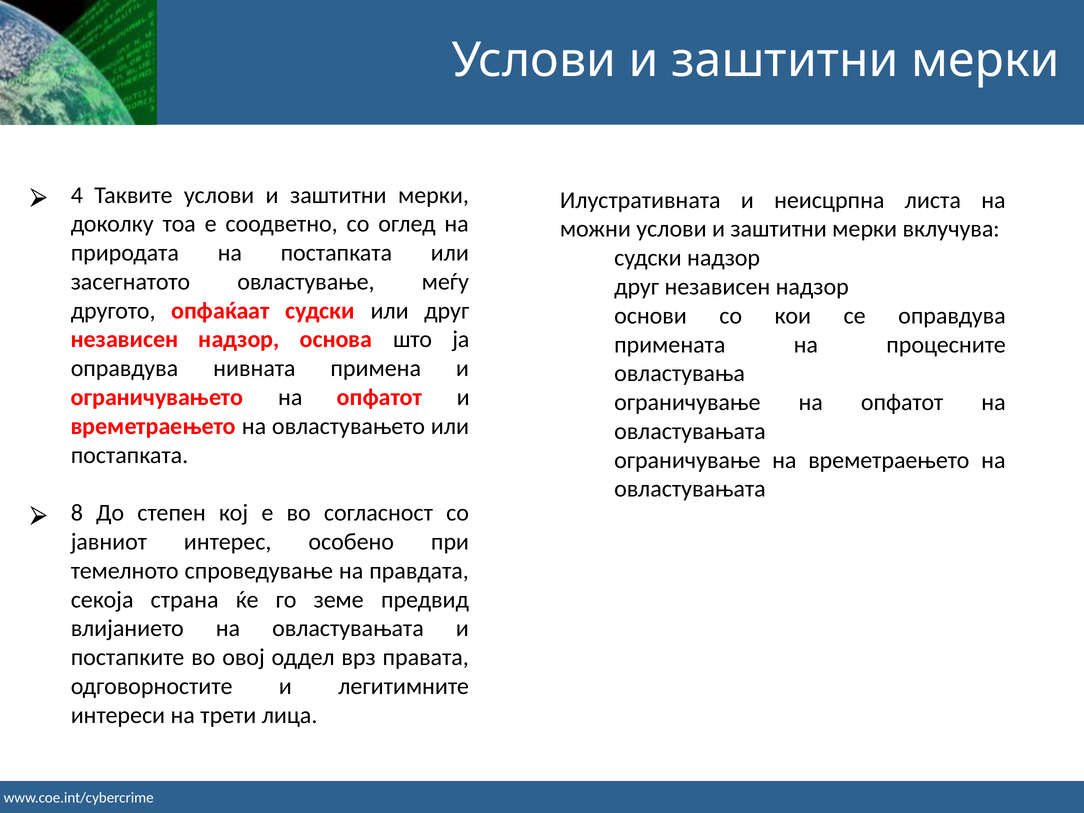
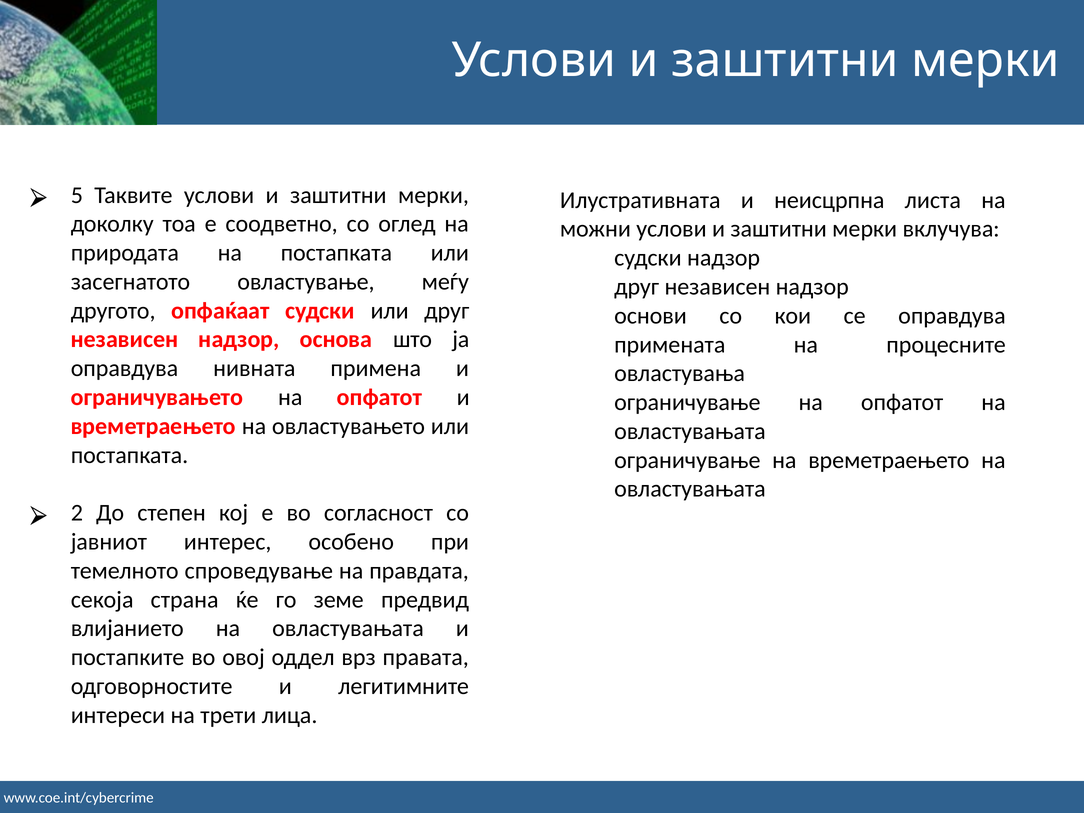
4: 4 -> 5
8: 8 -> 2
